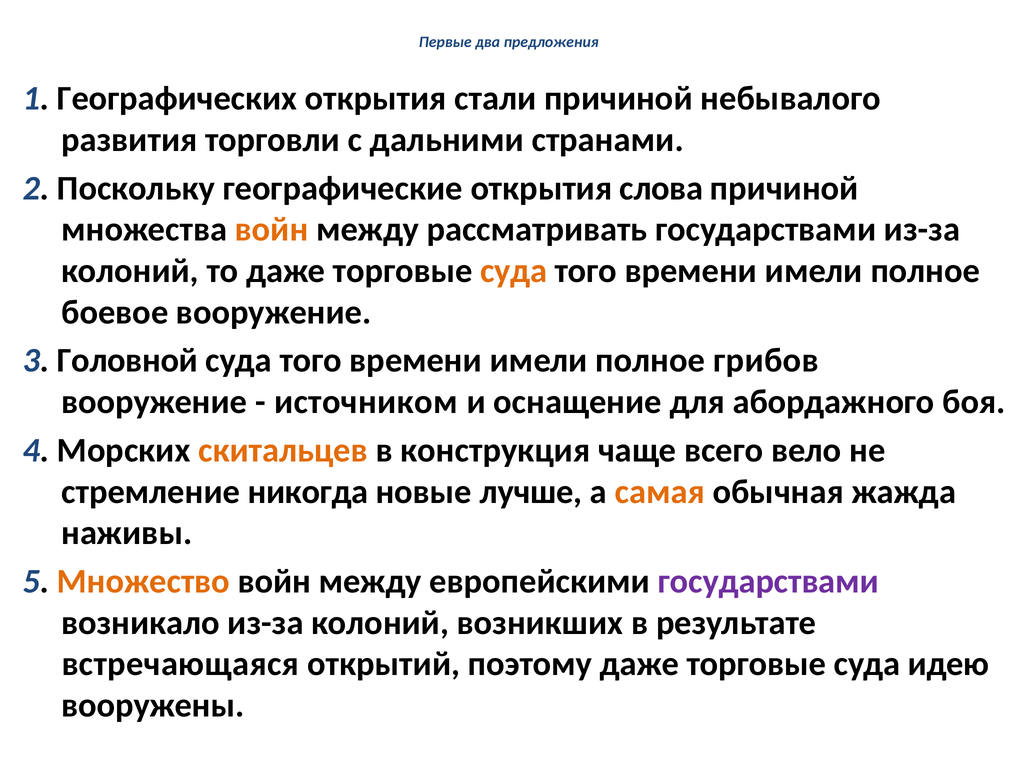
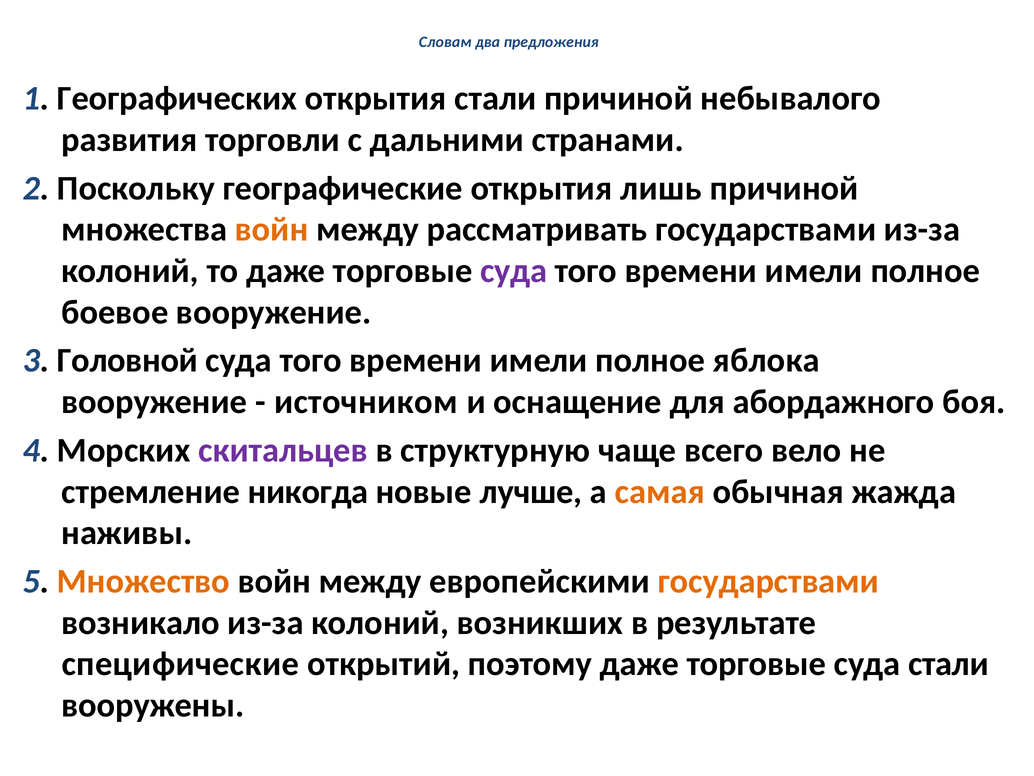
Первые: Первые -> Словам
слова: слова -> лишь
суда at (514, 271) colour: orange -> purple
грибов: грибов -> яблока
скитальцев colour: orange -> purple
конструкция: конструкция -> структурную
государствами at (768, 581) colour: purple -> orange
встречающаяся: встречающаяся -> специфические
суда идею: идею -> стали
